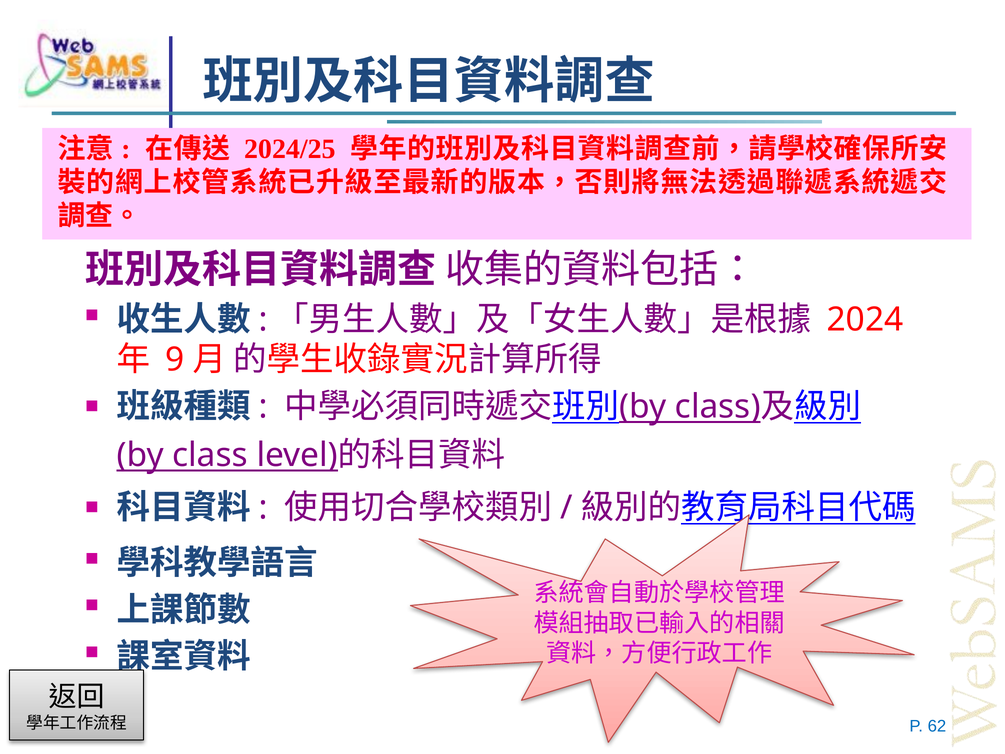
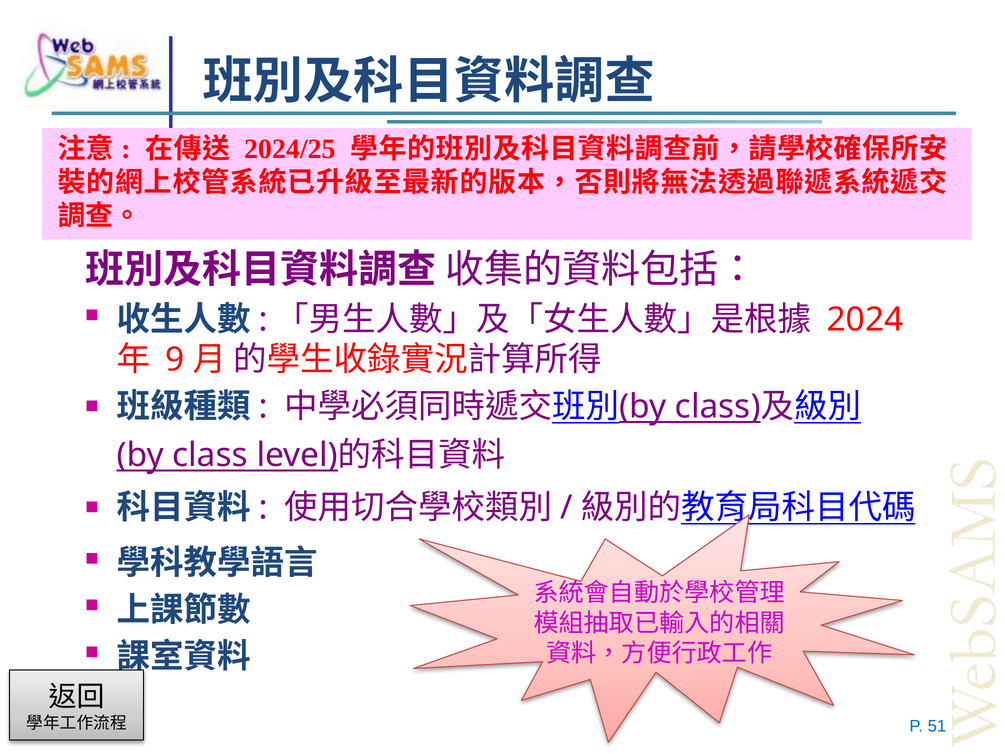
62: 62 -> 51
